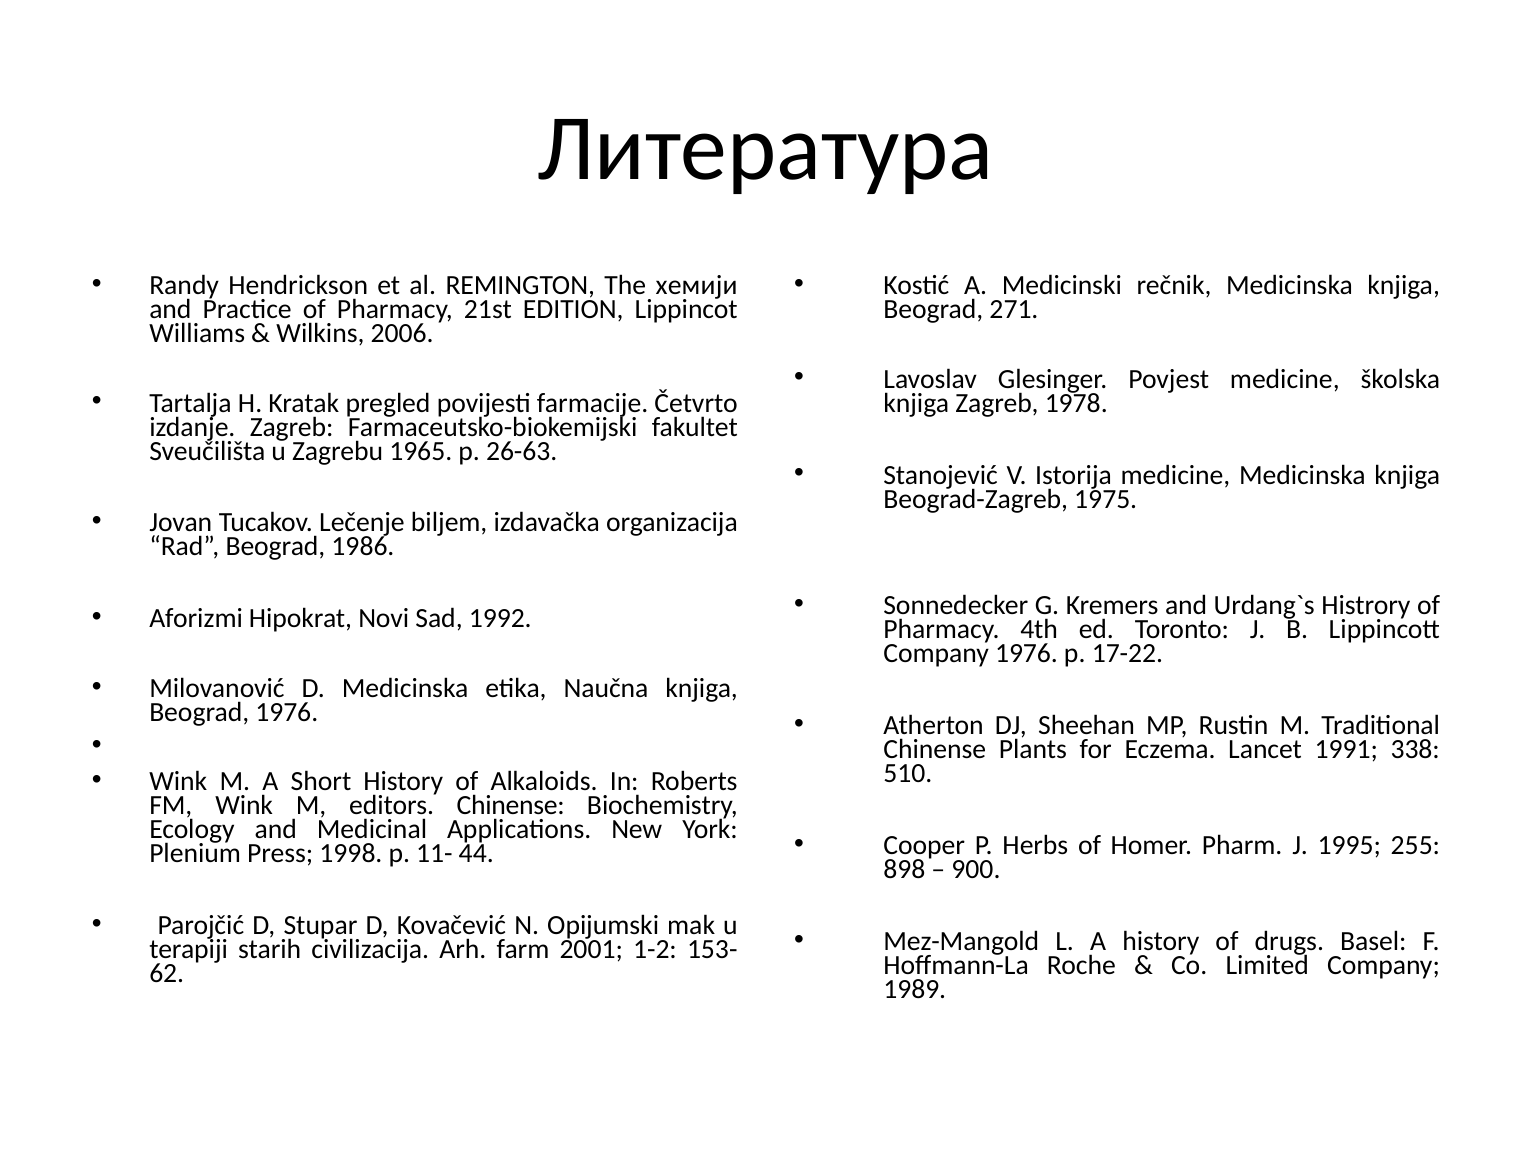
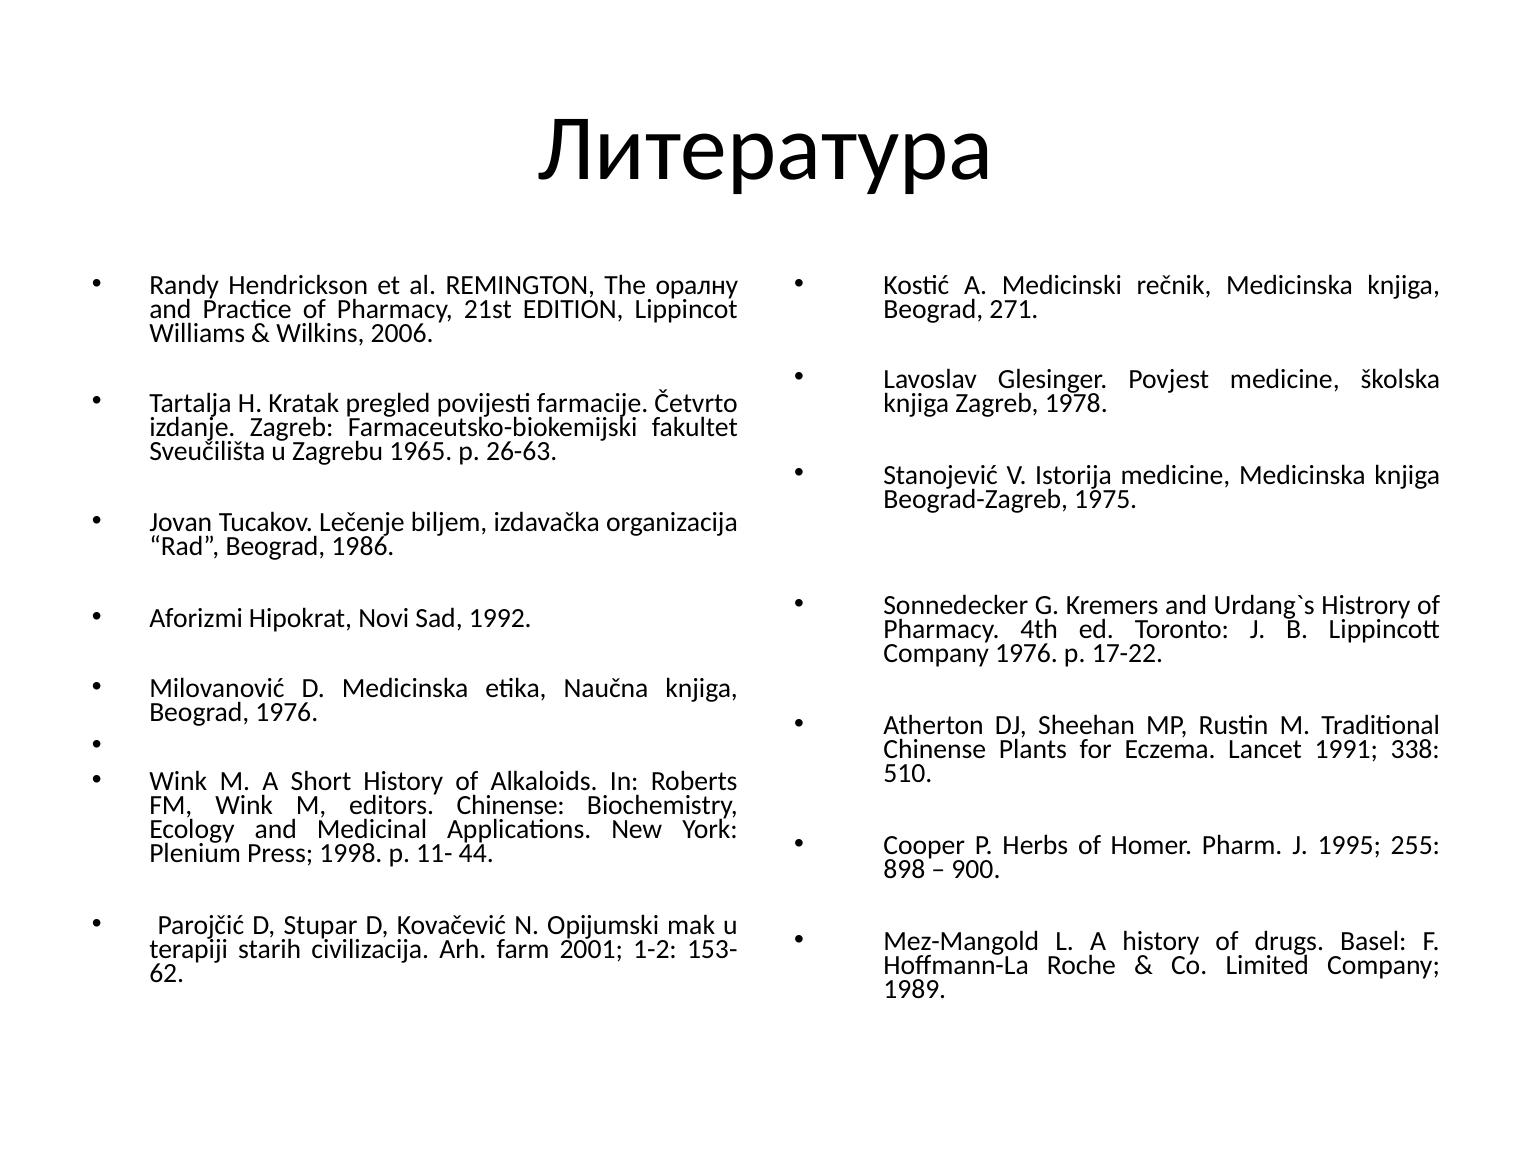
хемији: хемији -> оралну
